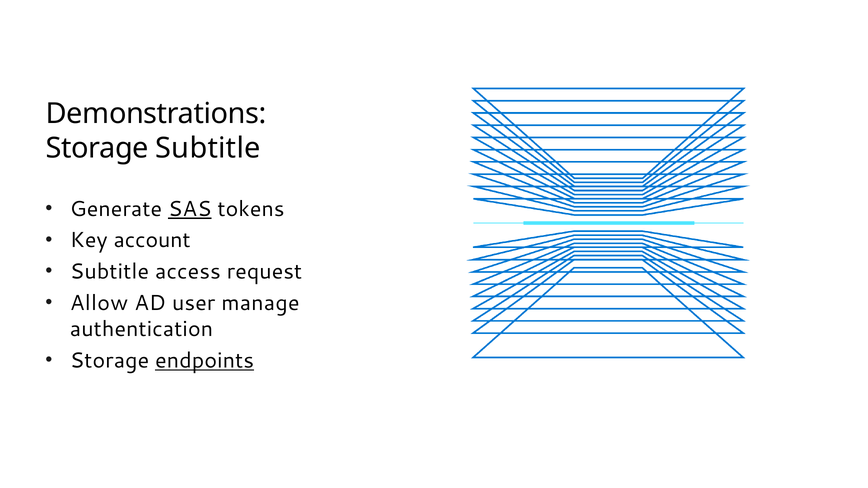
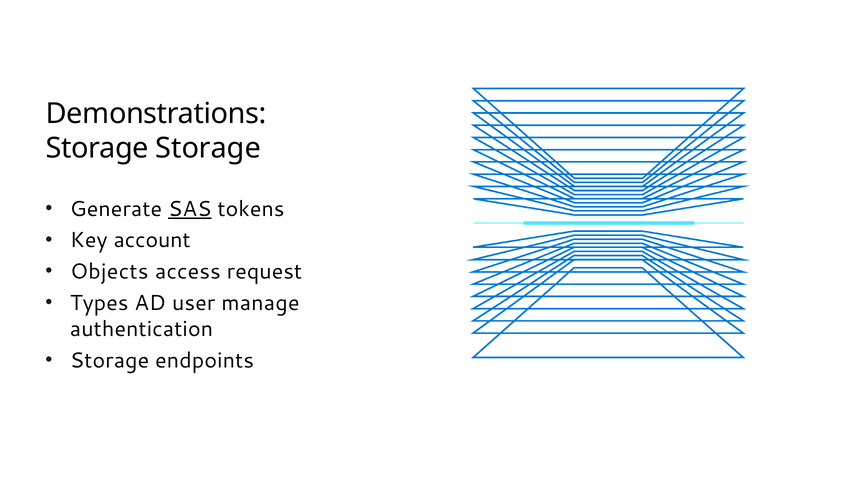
Storage Subtitle: Subtitle -> Storage
Subtitle at (109, 272): Subtitle -> Objects
Allow: Allow -> Types
endpoints underline: present -> none
